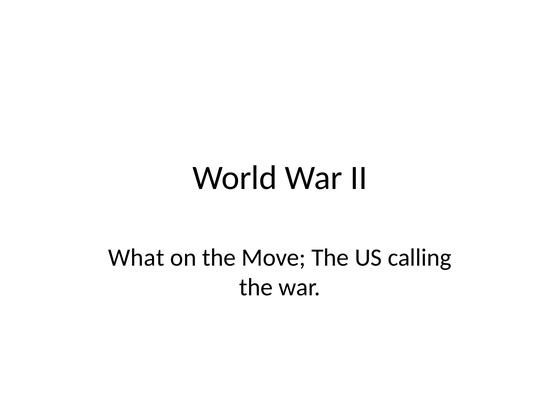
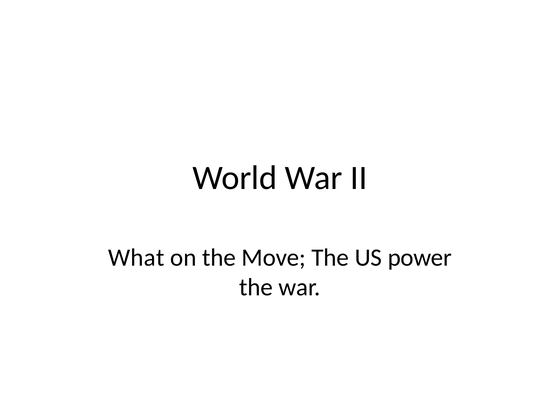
calling: calling -> power
